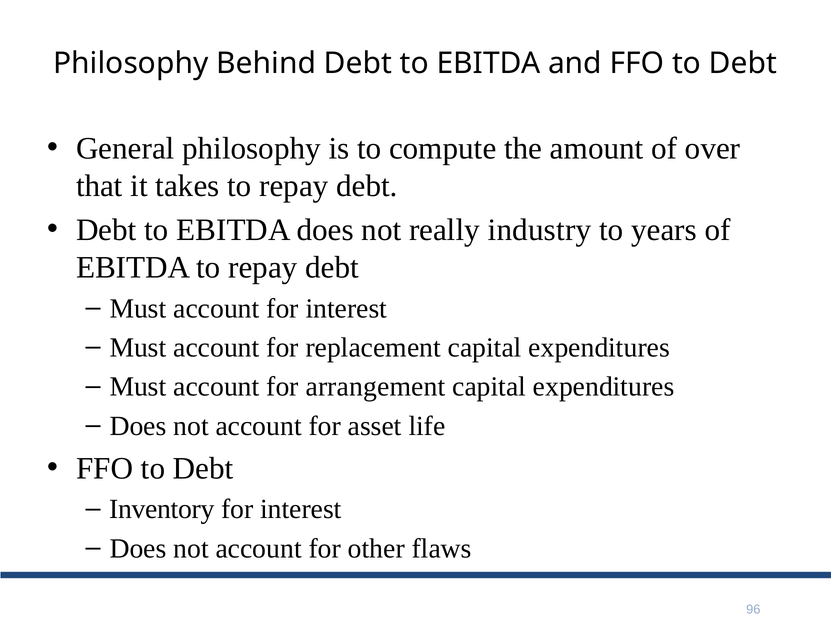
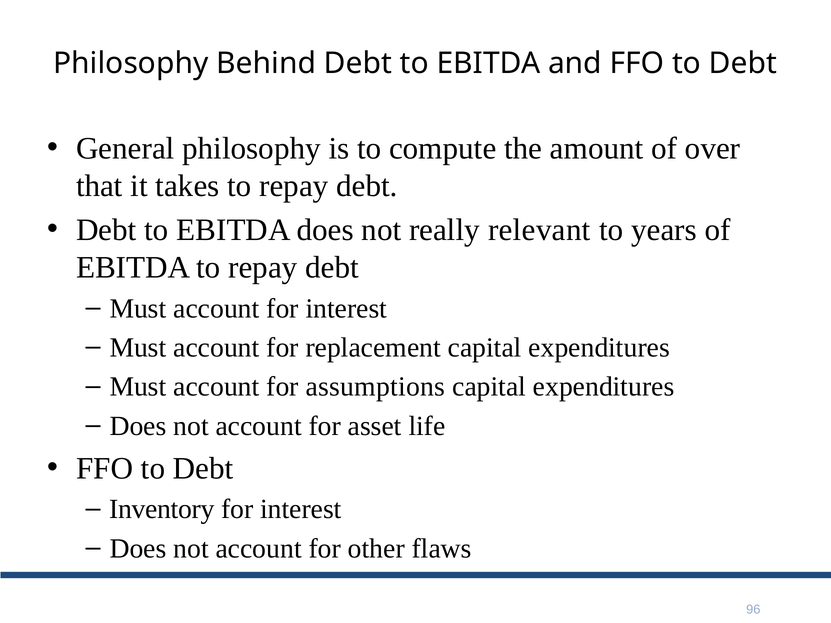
industry: industry -> relevant
arrangement: arrangement -> assumptions
